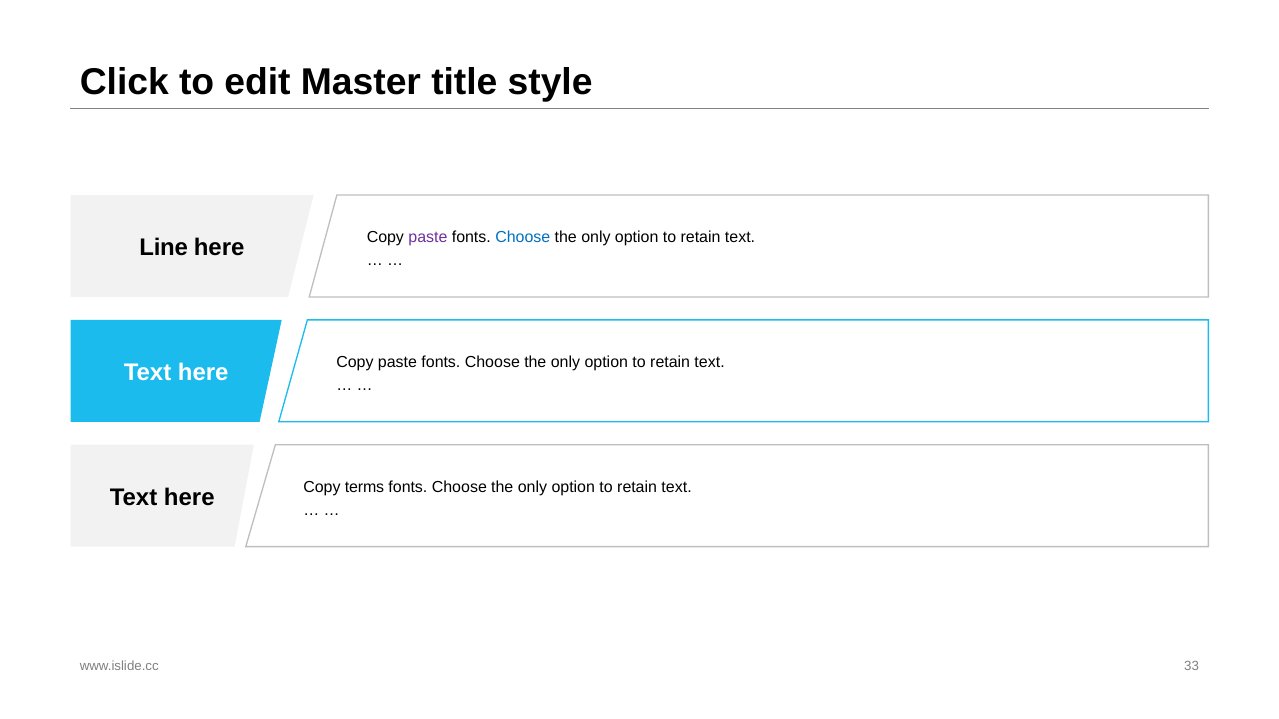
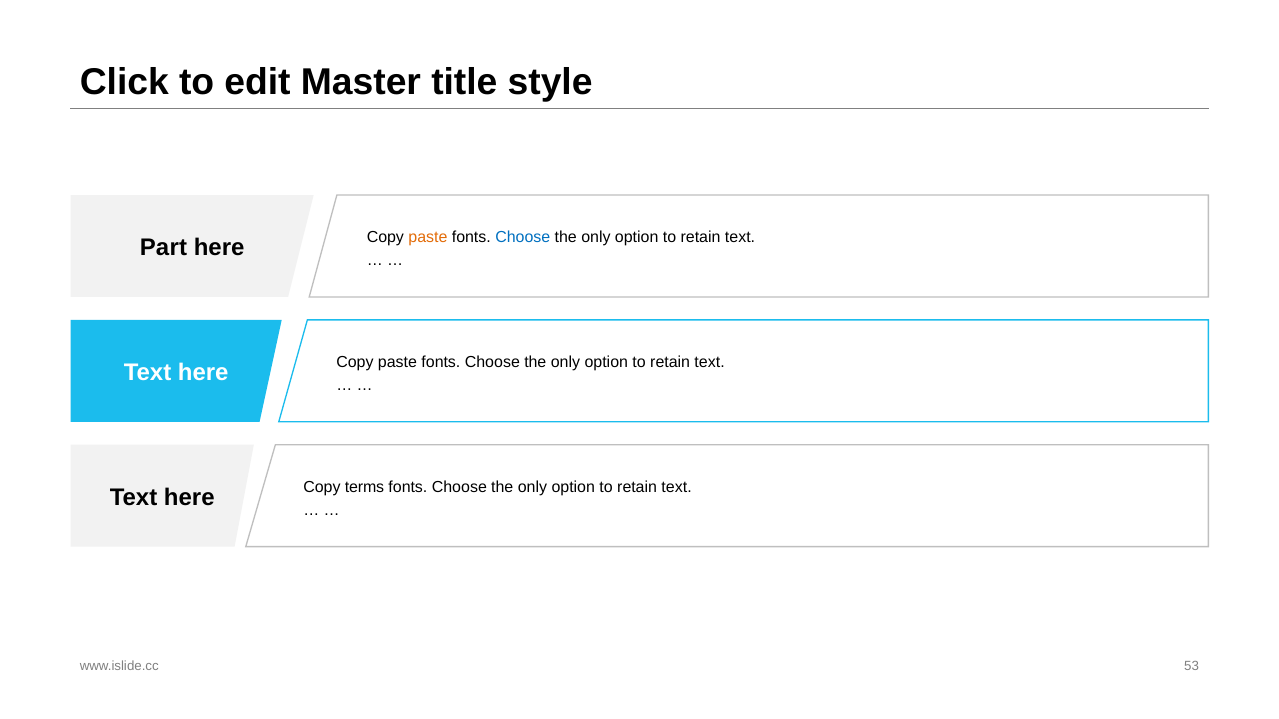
paste at (428, 238) colour: purple -> orange
Line: Line -> Part
33: 33 -> 53
